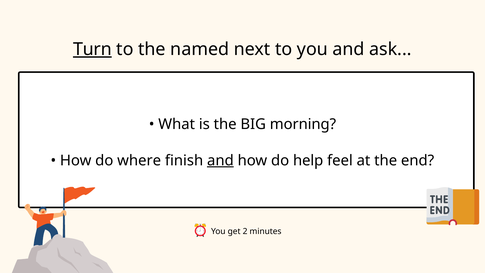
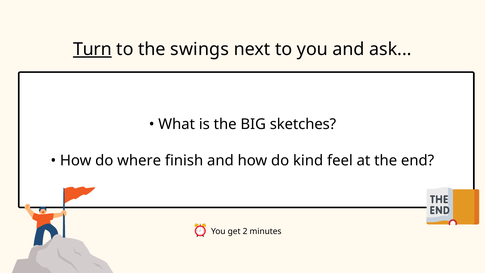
named: named -> swings
morning: morning -> sketches
and at (220, 160) underline: present -> none
help: help -> kind
